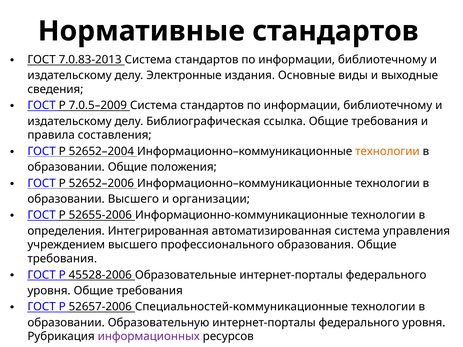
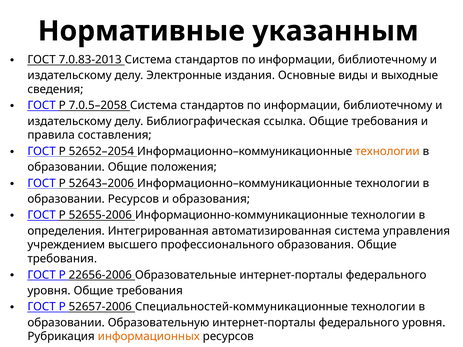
Нормативные стандартов: стандартов -> указанным
7.0.5–2009: 7.0.5–2009 -> 7.0.5–2058
52652–2004: 52652–2004 -> 52652–2054
52652–2006: 52652–2006 -> 52643–2006
образовании Высшего: Высшего -> Ресурсов
и организации: организации -> образования
45528-2006: 45528-2006 -> 22656-2006
информационных colour: purple -> orange
